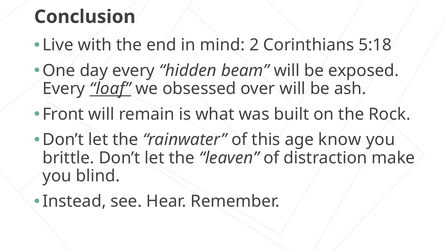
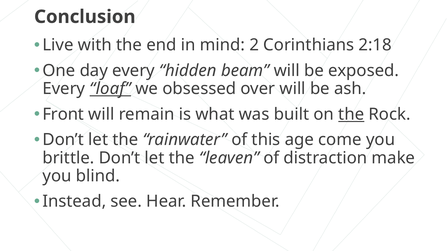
5:18: 5:18 -> 2:18
the at (351, 114) underline: none -> present
know: know -> come
